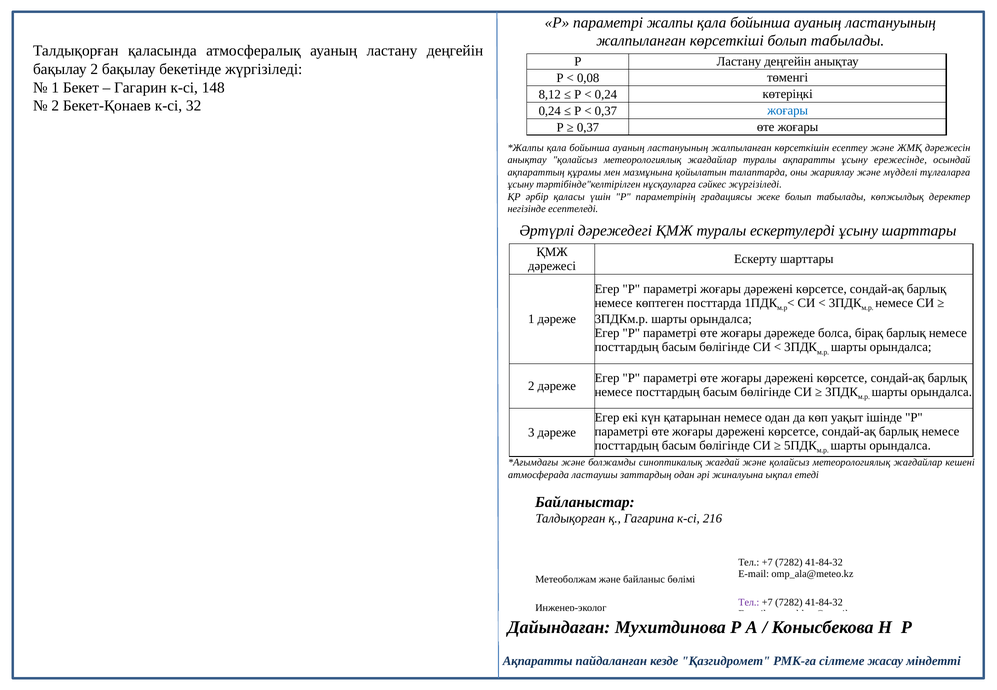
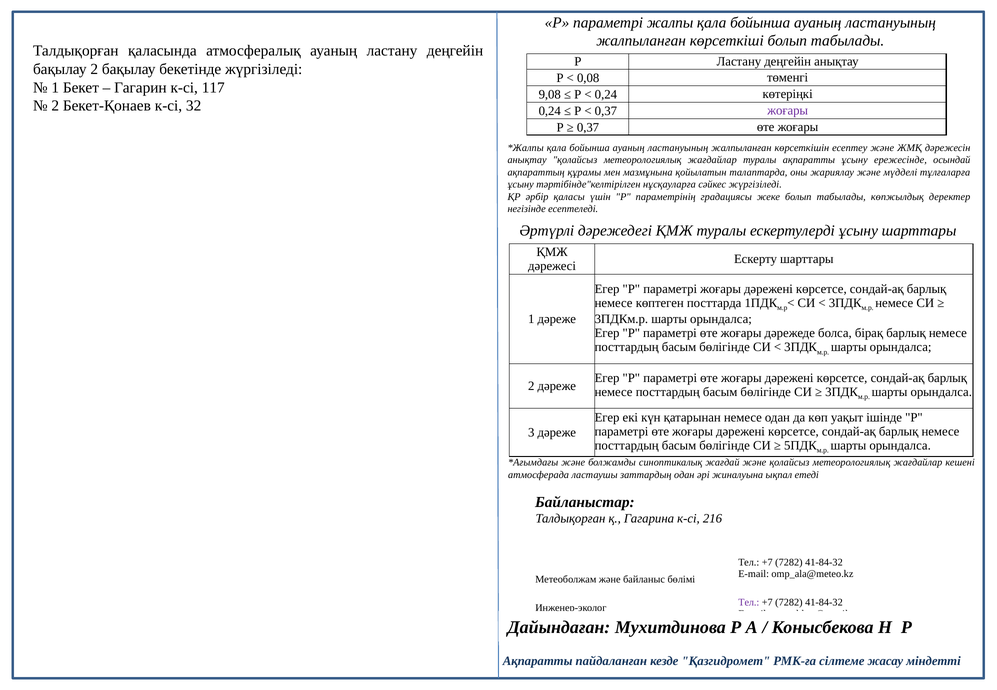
148: 148 -> 117
8,12: 8,12 -> 9,08
жоғары at (788, 110) colour: blue -> purple
